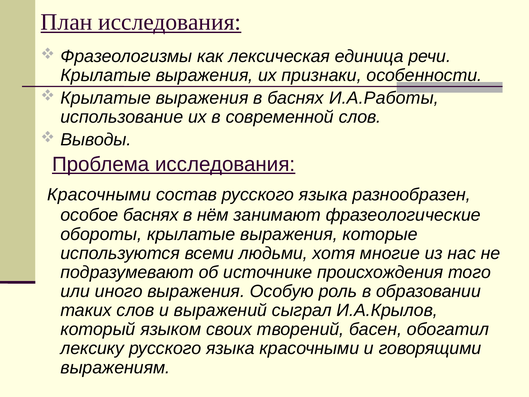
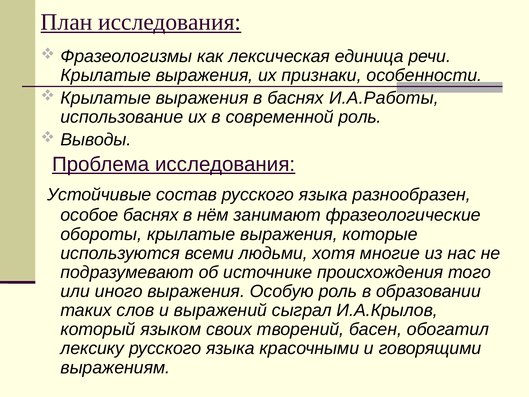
современной слов: слов -> роль
Красочными at (99, 195): Красочными -> Устойчивые
